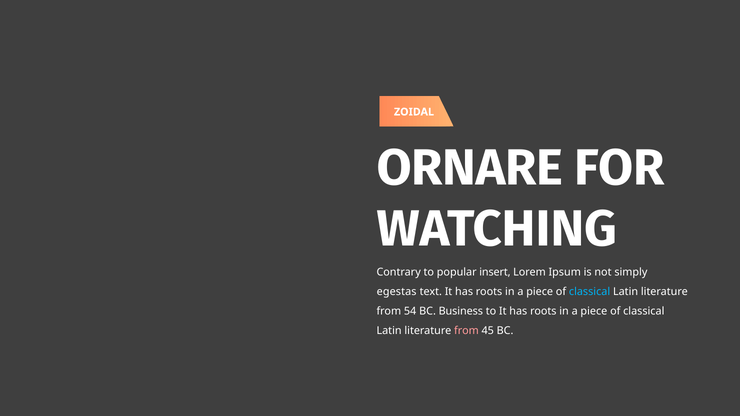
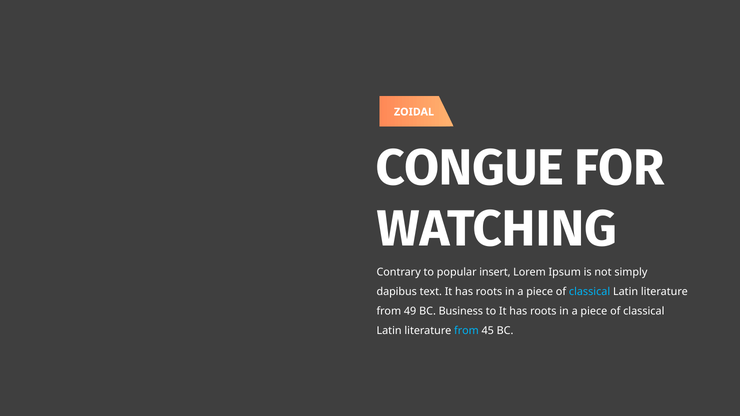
ORNARE: ORNARE -> CONGUE
egestas: egestas -> dapibus
54: 54 -> 49
from at (466, 331) colour: pink -> light blue
